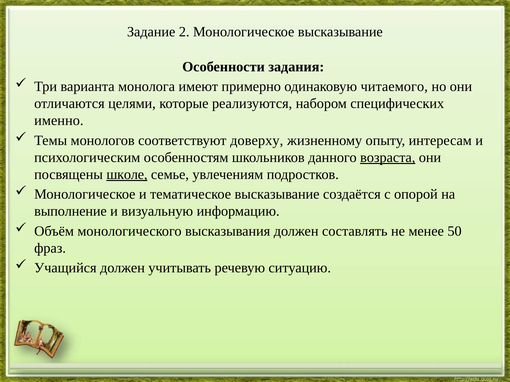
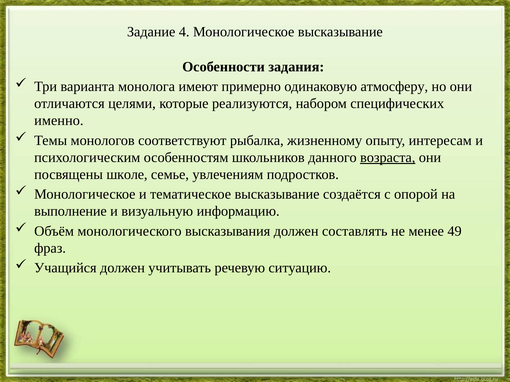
2: 2 -> 4
читаемого: читаемого -> атмосферу
доверху: доверху -> рыбалка
школе underline: present -> none
50: 50 -> 49
